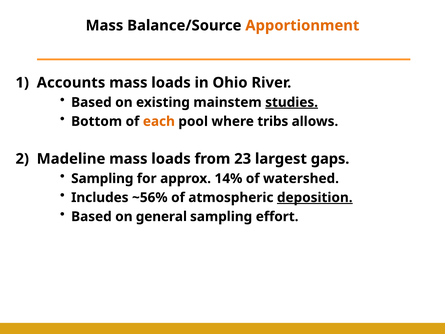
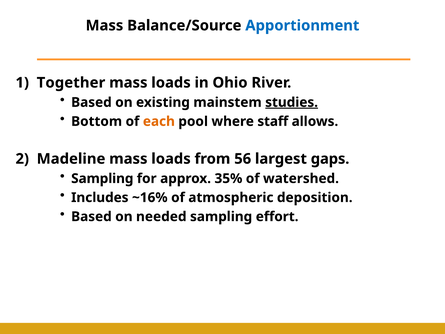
Apportionment colour: orange -> blue
Accounts: Accounts -> Together
tribs: tribs -> staff
23: 23 -> 56
14%: 14% -> 35%
~56%: ~56% -> ~16%
deposition underline: present -> none
general: general -> needed
